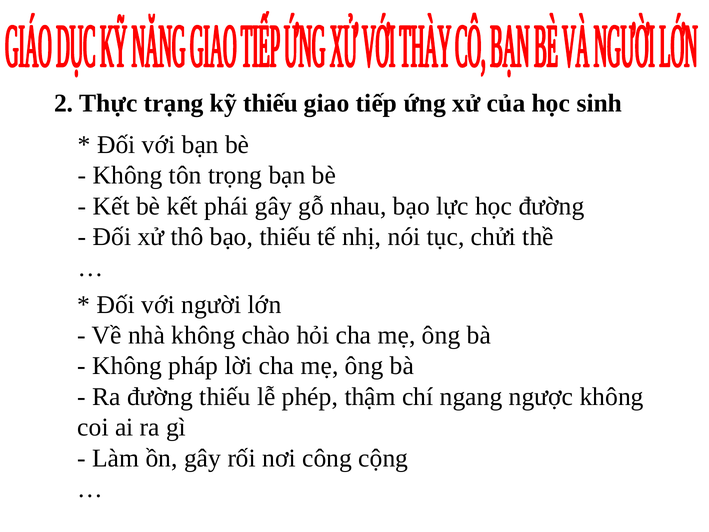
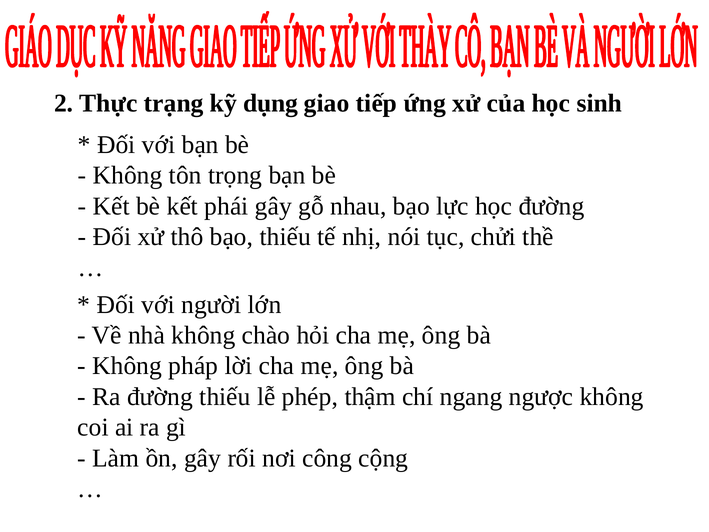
kỹ thiếu: thiếu -> dụng
